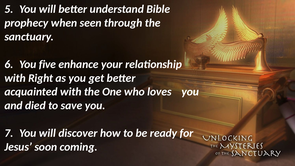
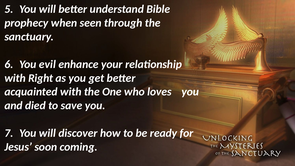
five: five -> evil
